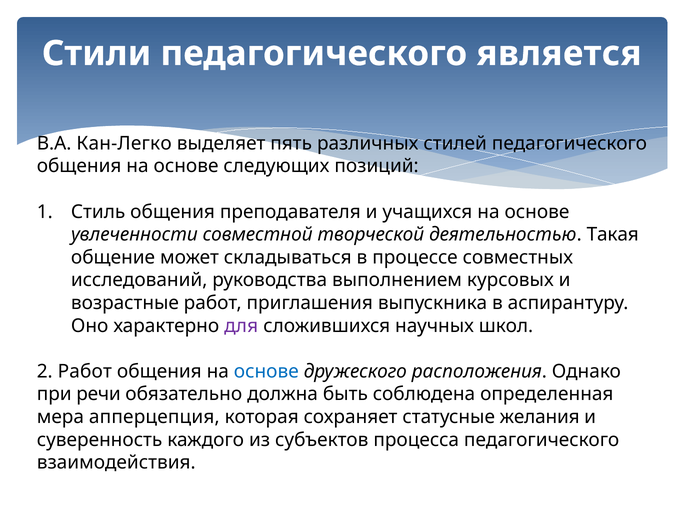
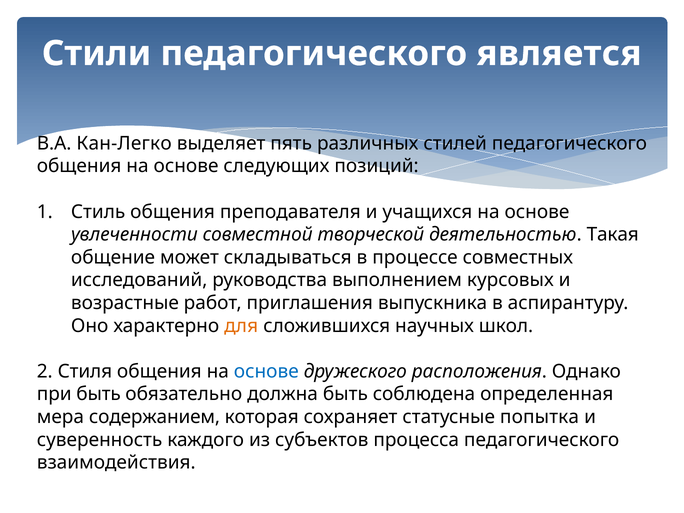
для colour: purple -> orange
2 Работ: Работ -> Стиля
при речи: речи -> быть
апперцепция: апперцепция -> содержанием
желания: желания -> попытка
